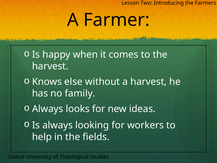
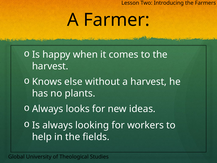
family: family -> plants
